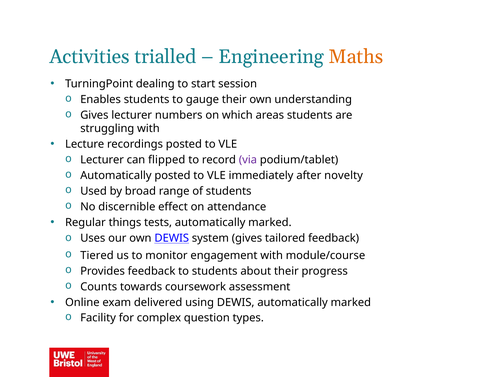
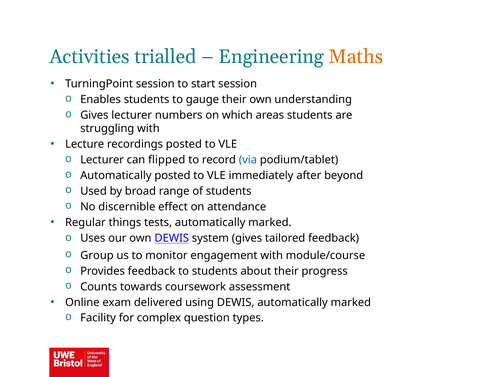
TurningPoint dealing: dealing -> session
via colour: purple -> blue
novelty: novelty -> beyond
Tiered: Tiered -> Group
